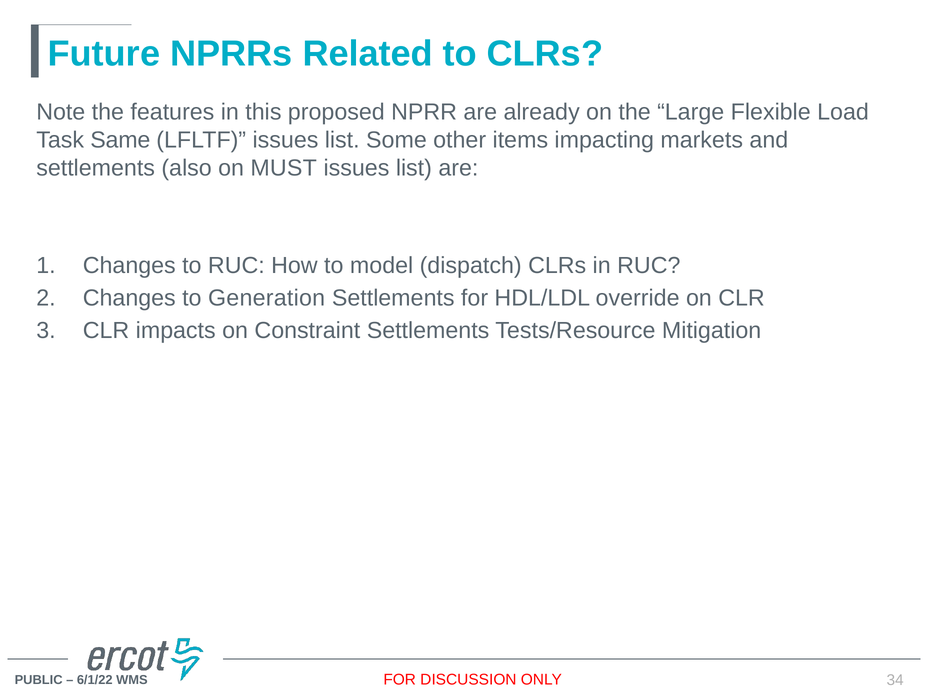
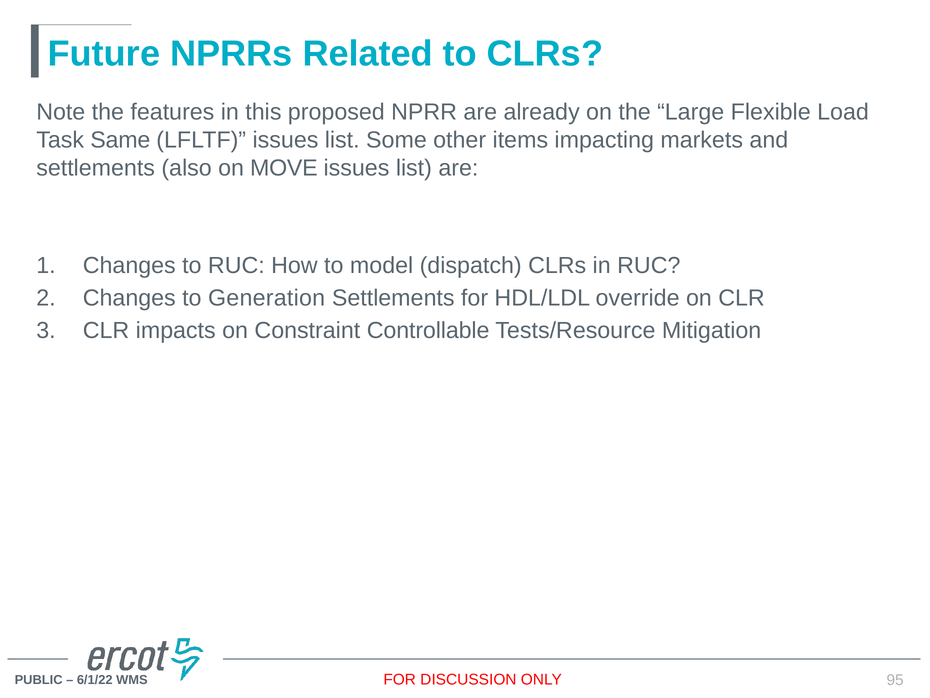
MUST: MUST -> MOVE
Constraint Settlements: Settlements -> Controllable
34: 34 -> 95
